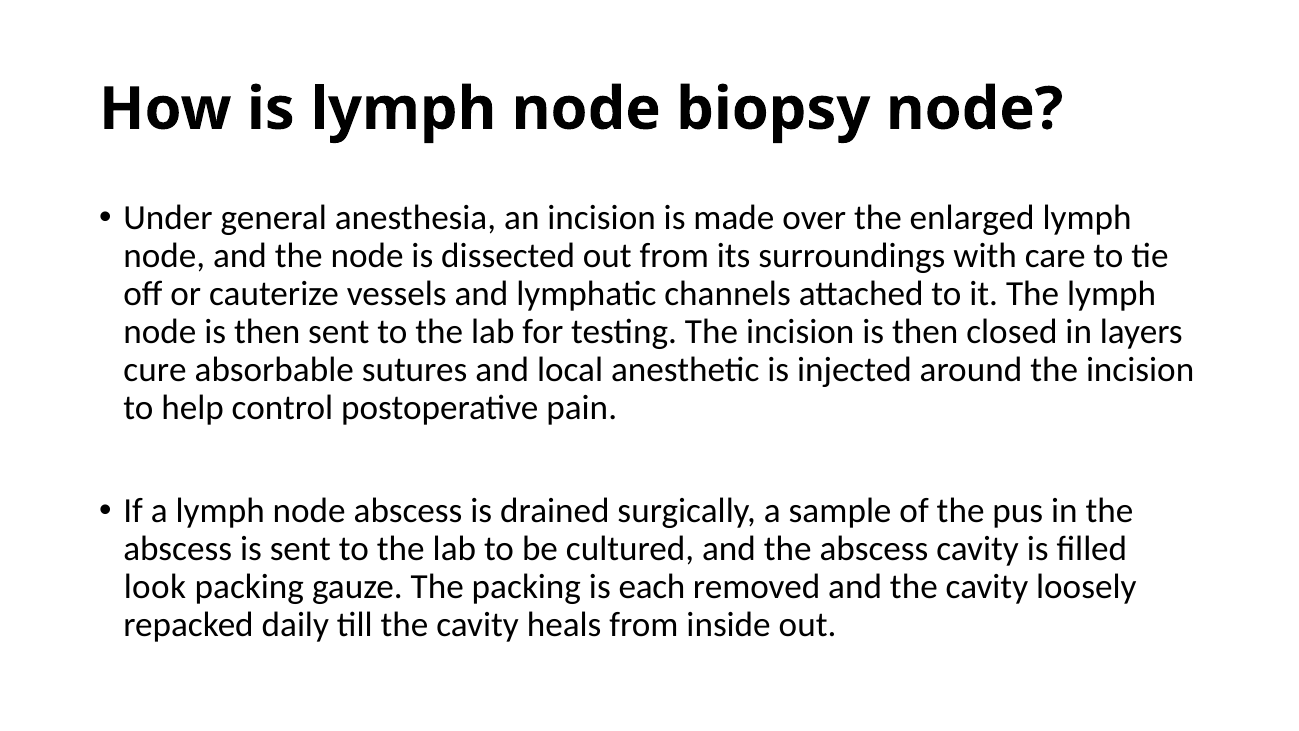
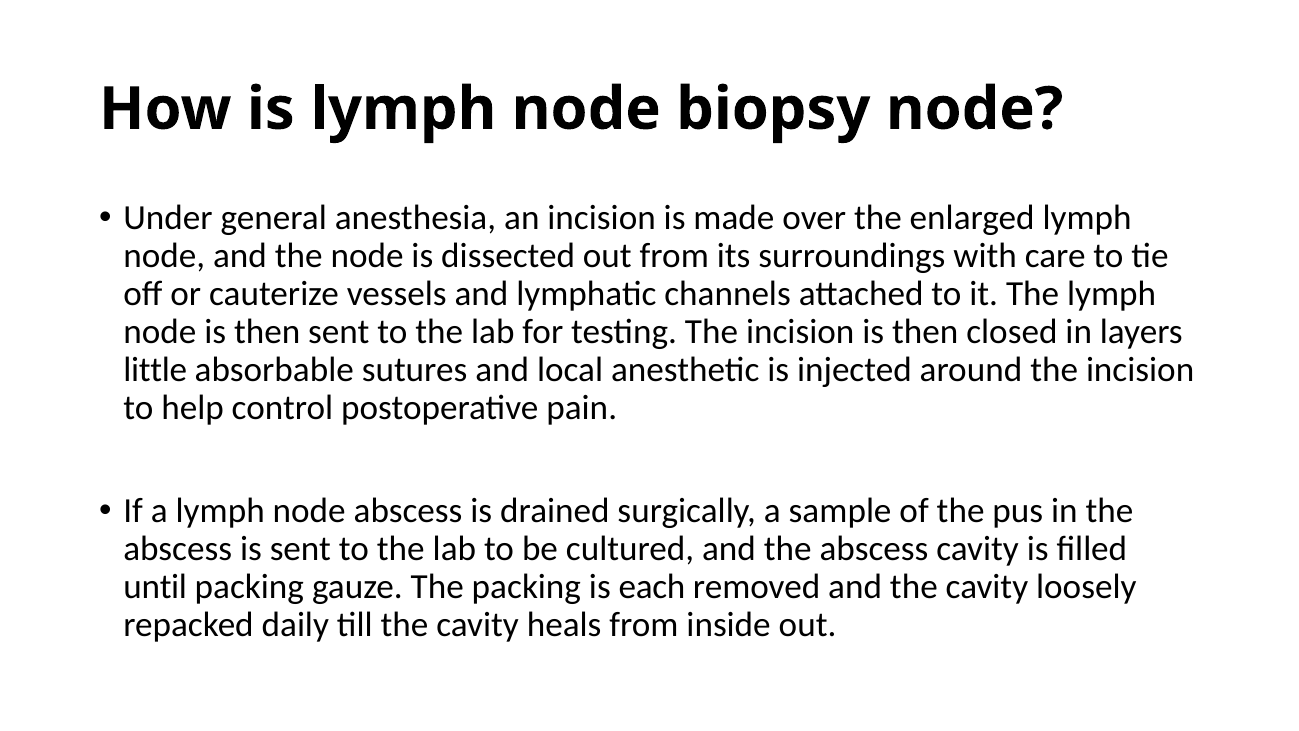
cure: cure -> little
look: look -> until
